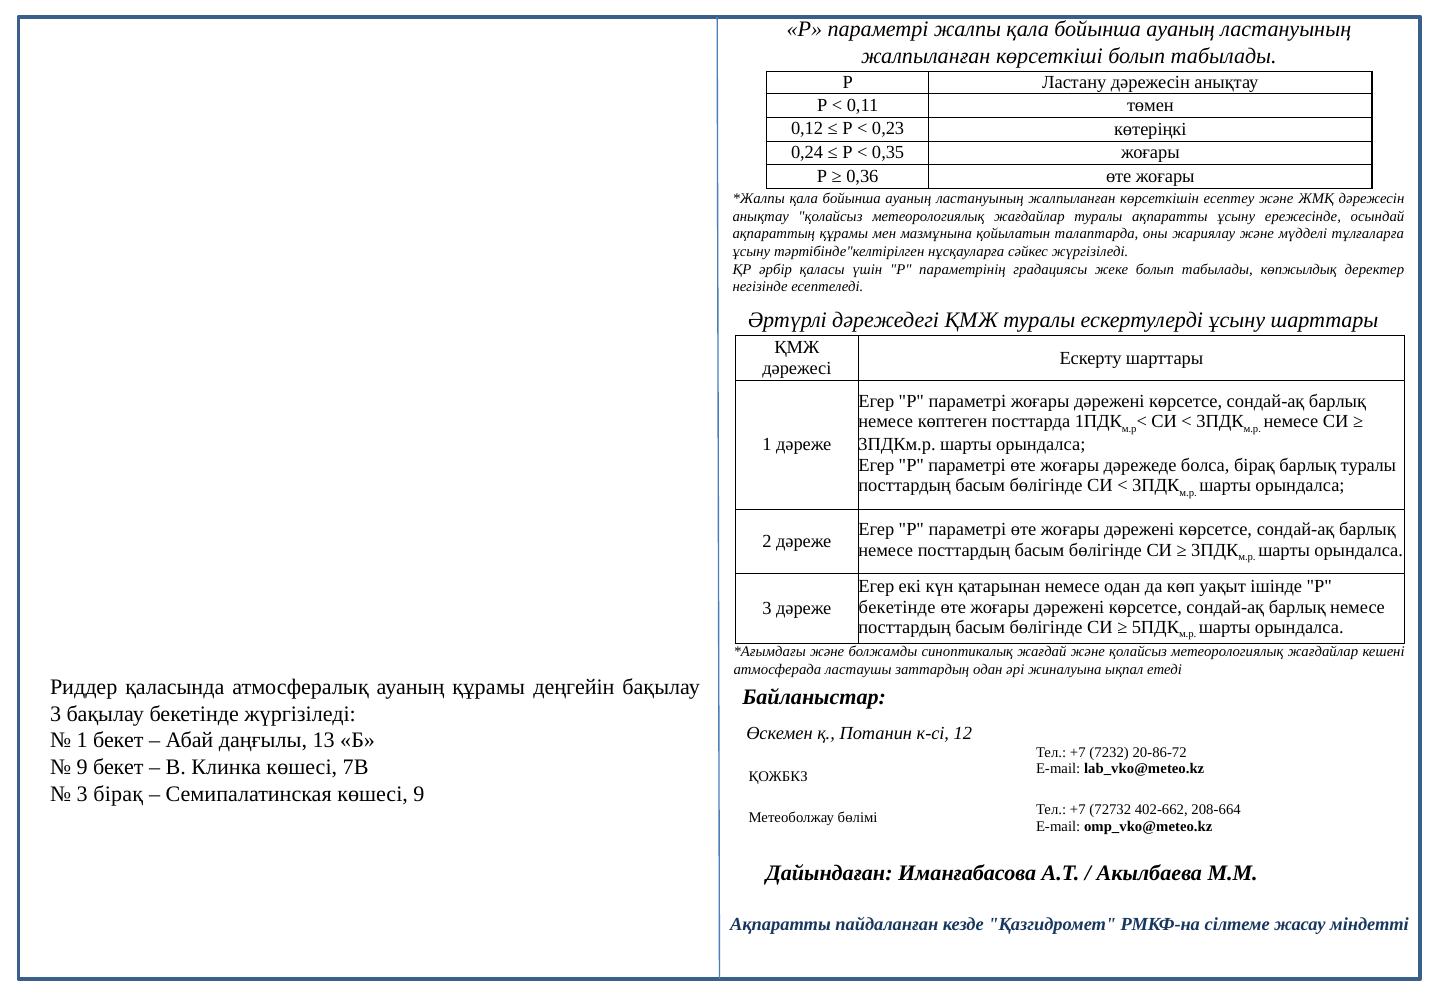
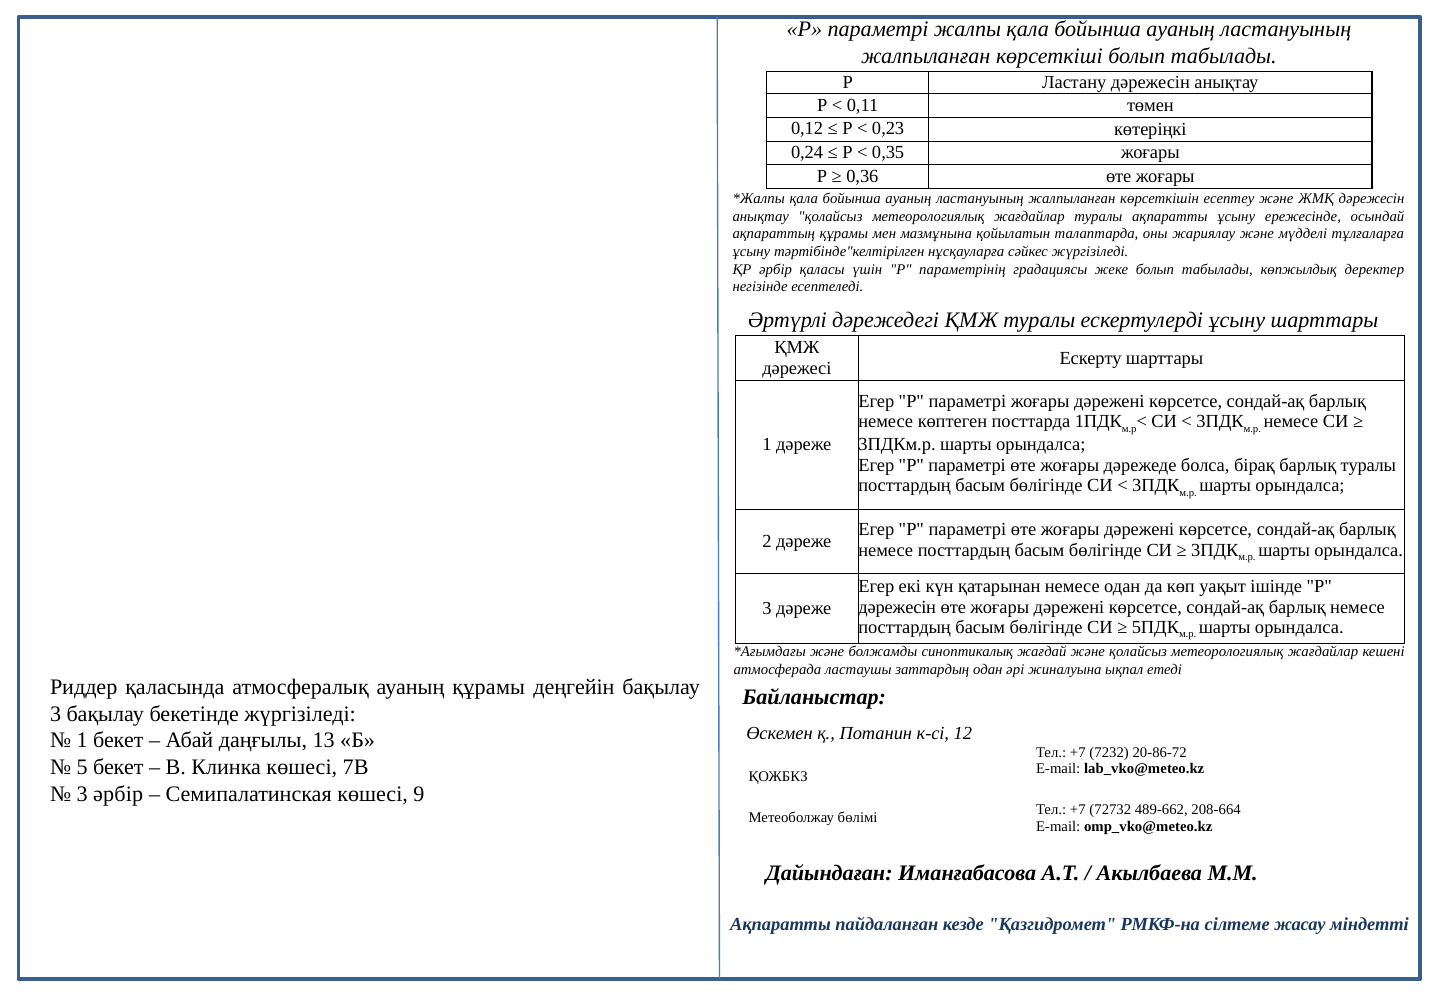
бекетінде at (897, 607): бекетінде -> дәрежесін
9 at (82, 767): 9 -> 5
3 бірақ: бірақ -> әрбір
402-662: 402-662 -> 489-662
